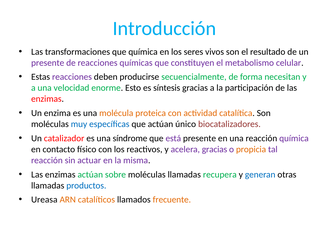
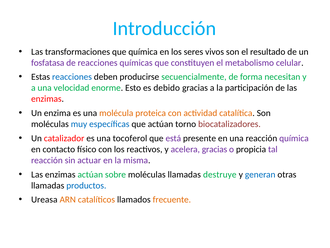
presente at (48, 63): presente -> fosfatasa
reacciones at (72, 77) colour: purple -> blue
síntesis: síntesis -> debido
único: único -> torno
síndrome: síndrome -> tocoferol
propicia colour: orange -> black
recupera: recupera -> destruye
